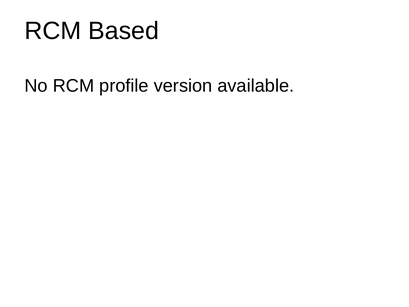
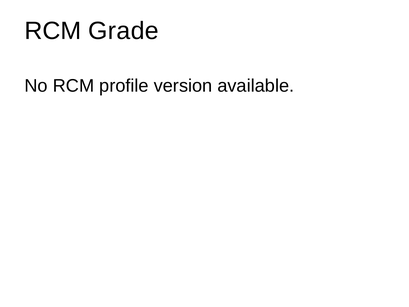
Based: Based -> Grade
